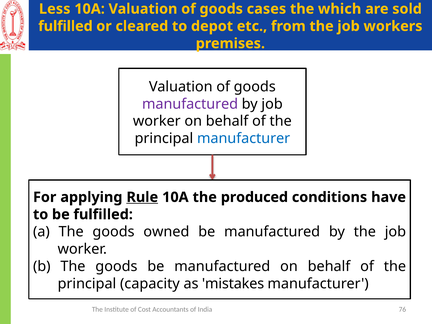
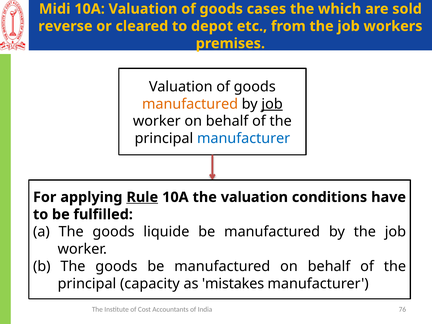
Less: Less -> Midi
fulfilled at (65, 26): fulfilled -> reverse
manufactured at (190, 104) colour: purple -> orange
job at (272, 104) underline: none -> present
the produced: produced -> valuation
owned: owned -> liquide
